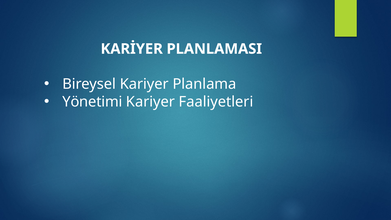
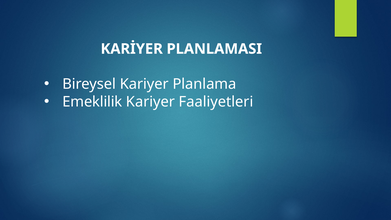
Yönetimi: Yönetimi -> Emeklilik
